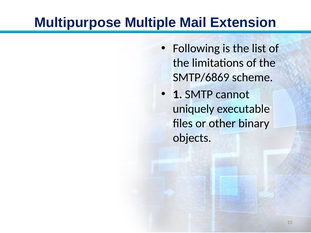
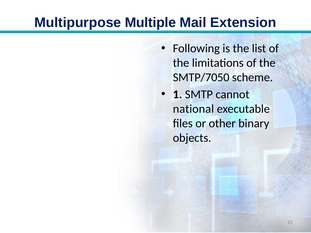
SMTP/6869: SMTP/6869 -> SMTP/7050
uniquely: uniquely -> national
